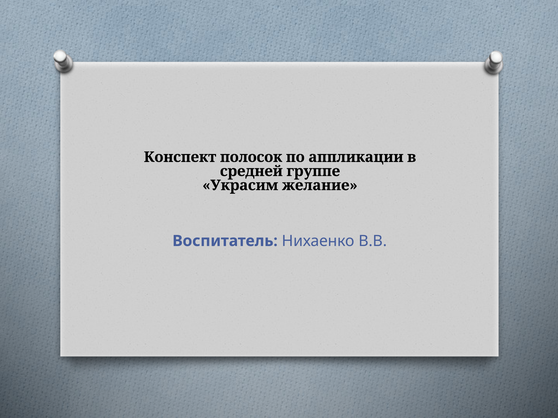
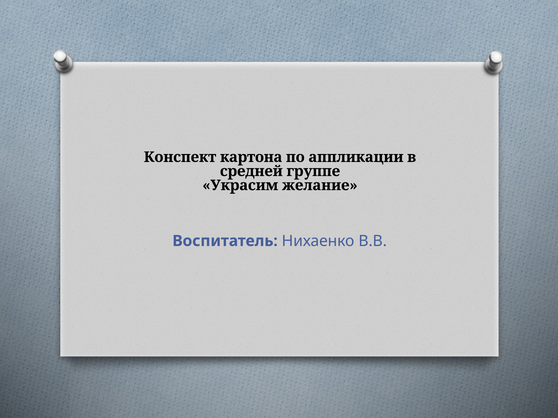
полосок: полосок -> картона
